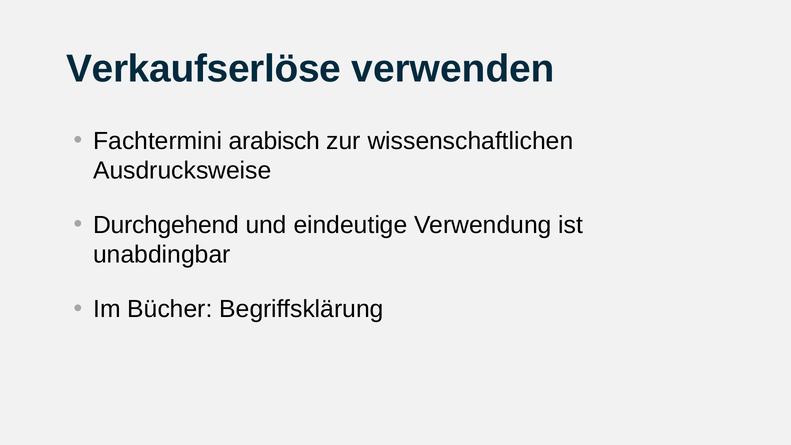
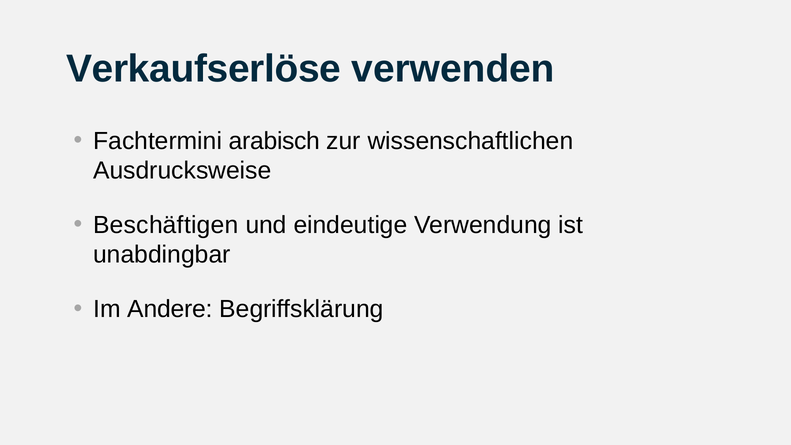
Durchgehend: Durchgehend -> Beschäftigen
Bücher: Bücher -> Andere
